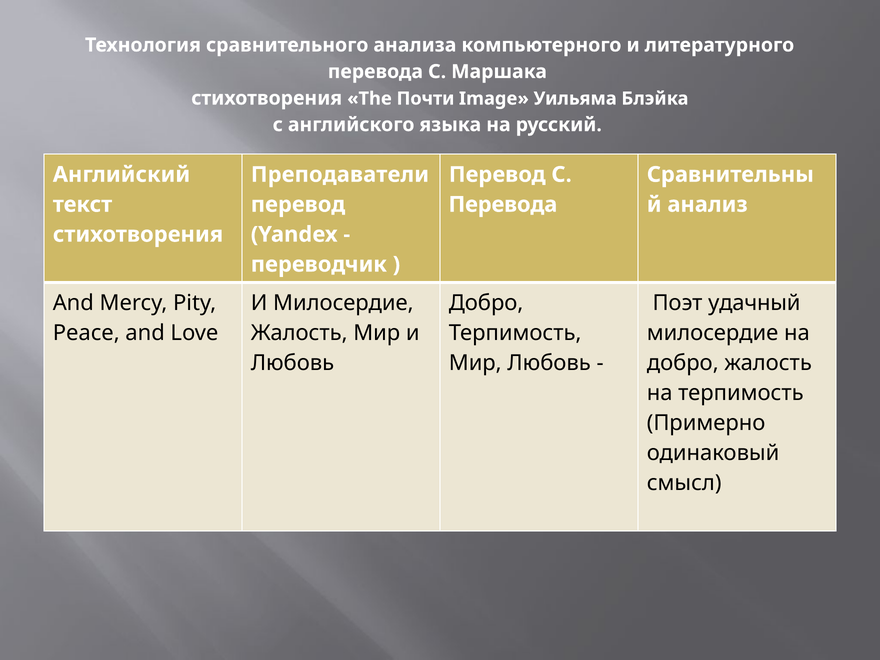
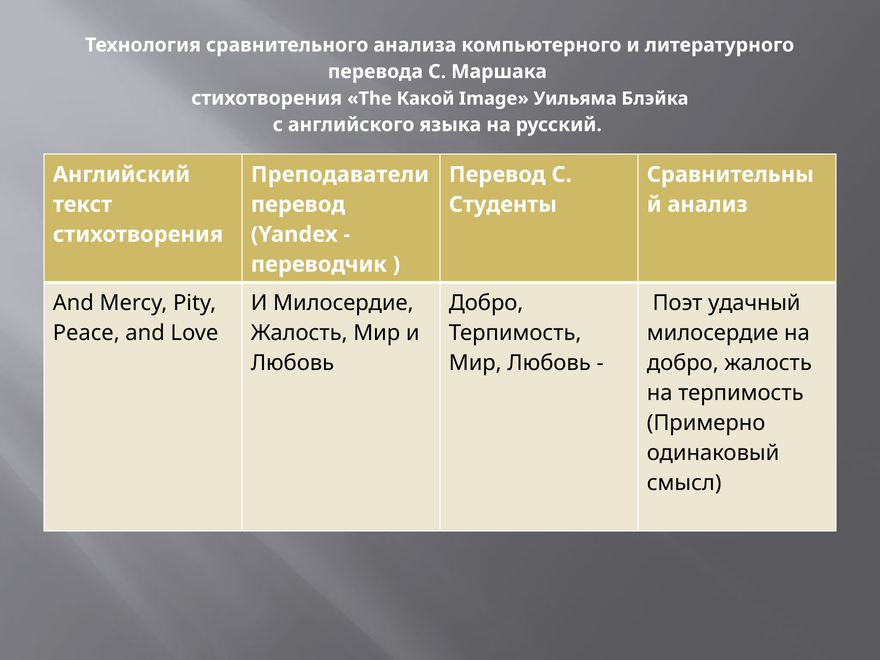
Почти: Почти -> Какой
Перевода at (503, 205): Перевода -> Студенты
